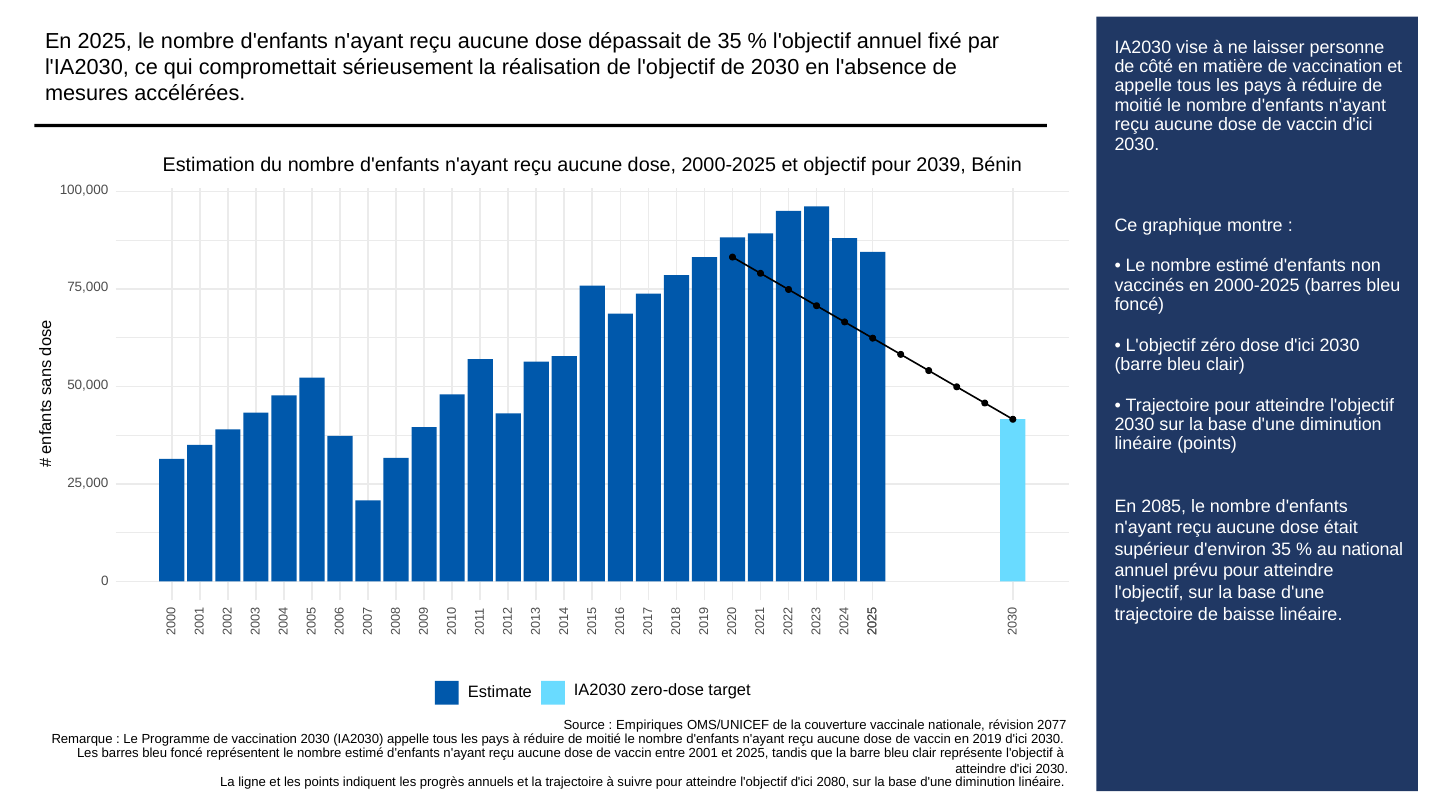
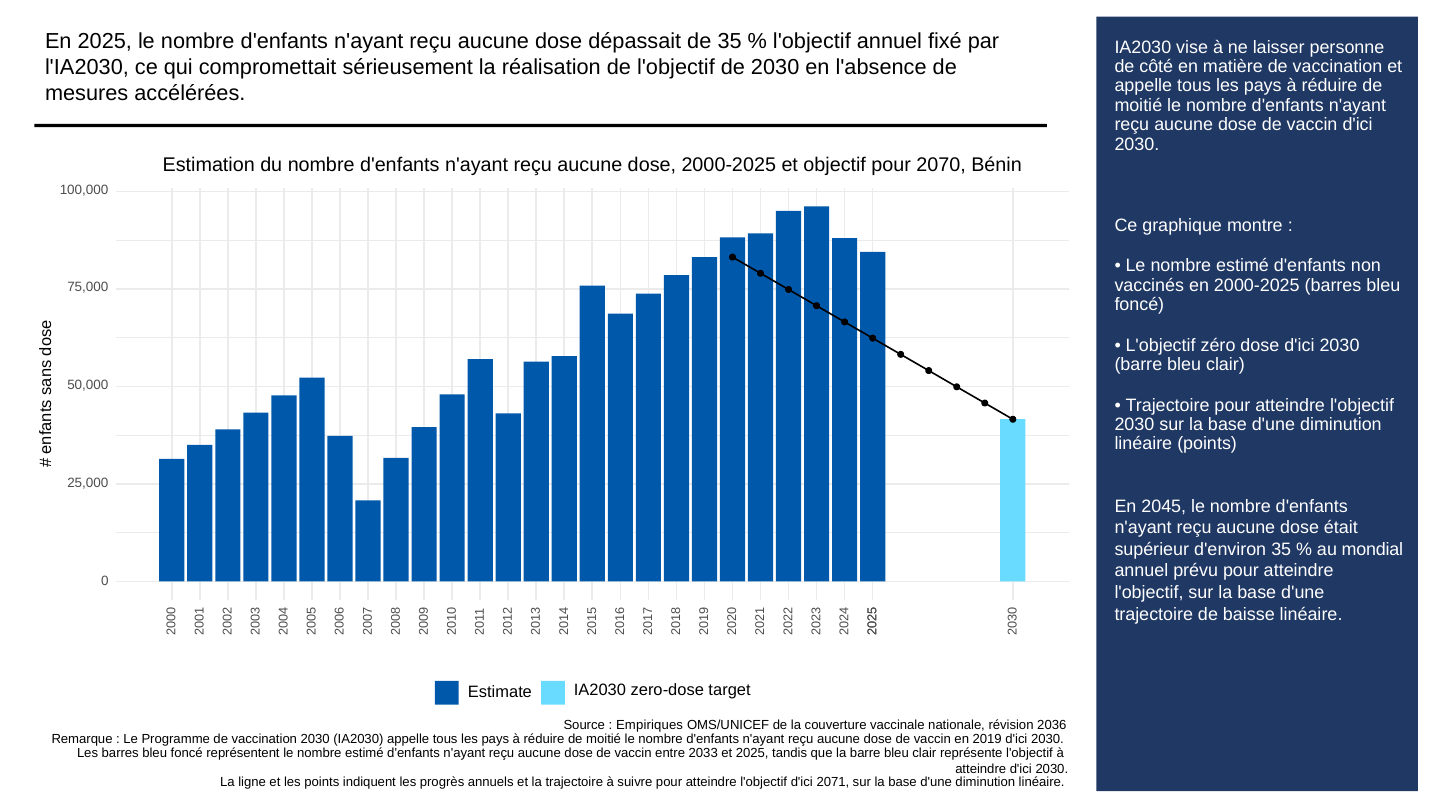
2039: 2039 -> 2070
2085: 2085 -> 2045
national: national -> mondial
2077: 2077 -> 2036
2001: 2001 -> 2033
2080: 2080 -> 2071
